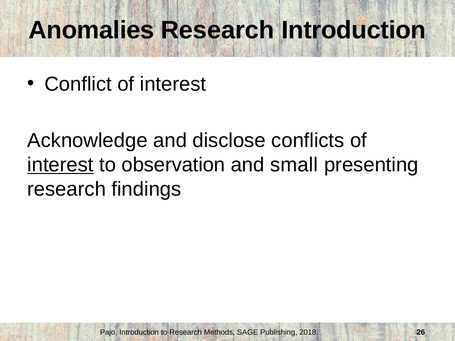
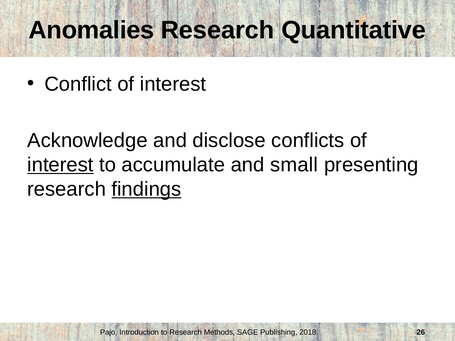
Research Introduction: Introduction -> Quantitative
observation: observation -> accumulate
findings underline: none -> present
